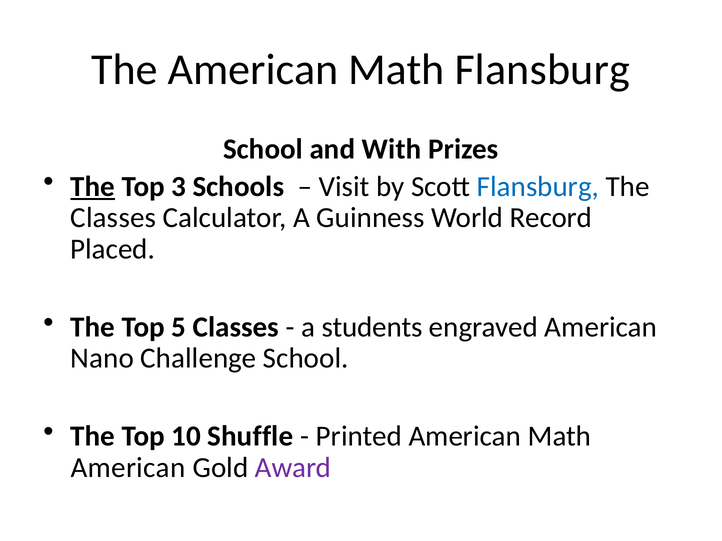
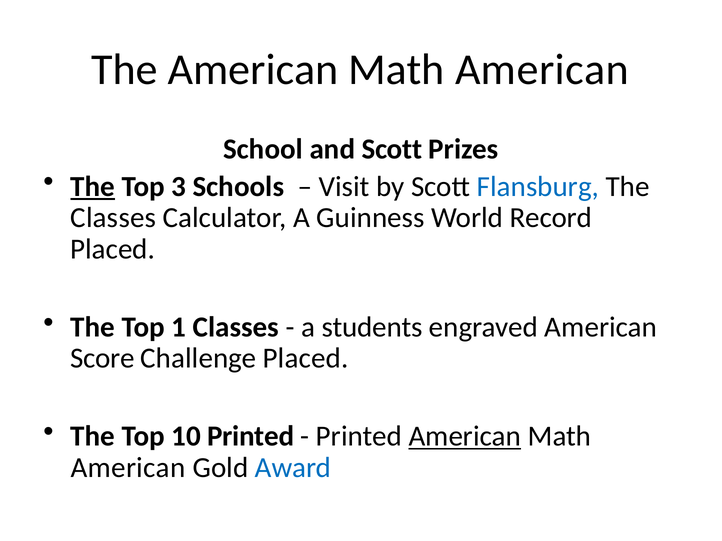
The American Math Flansburg: Flansburg -> American
and With: With -> Scott
5: 5 -> 1
Nano: Nano -> Score
Challenge School: School -> Placed
10 Shuffle: Shuffle -> Printed
American at (465, 437) underline: none -> present
Award colour: purple -> blue
